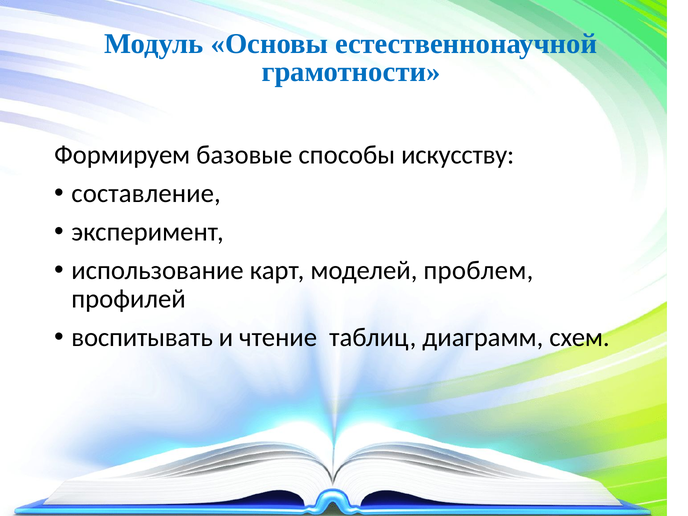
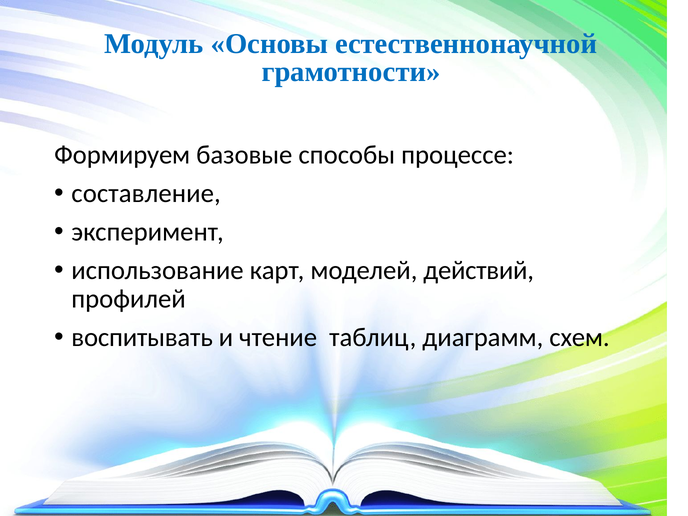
искусству: искусству -> процессе
проблем: проблем -> действий
